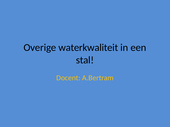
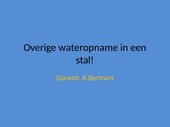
waterkwaliteit: waterkwaliteit -> wateropname
